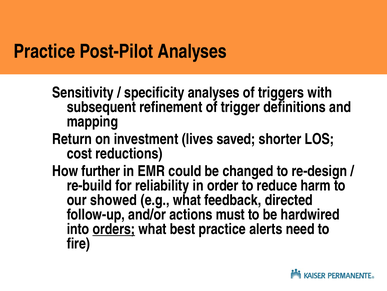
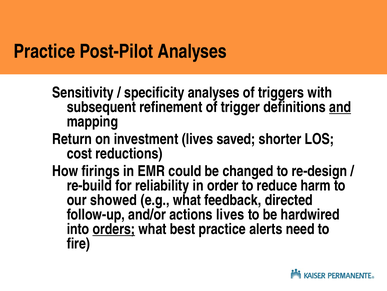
and underline: none -> present
further: further -> firings
actions must: must -> lives
